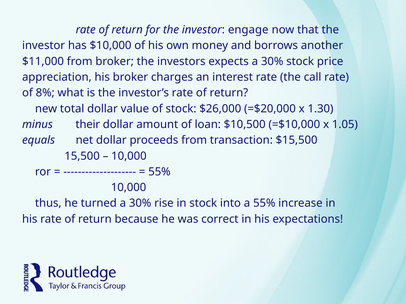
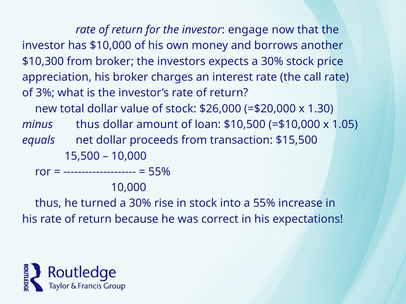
$11,000: $11,000 -> $10,300
8%: 8% -> 3%
minus their: their -> thus
